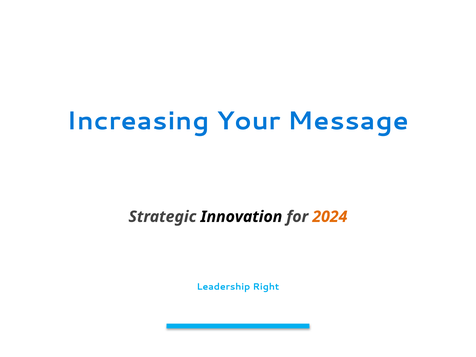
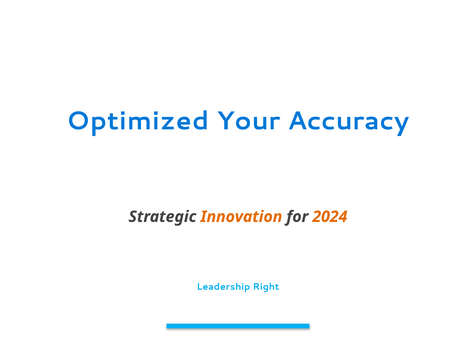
Increasing: Increasing -> Optimized
Message: Message -> Accuracy
Innovation colour: black -> orange
